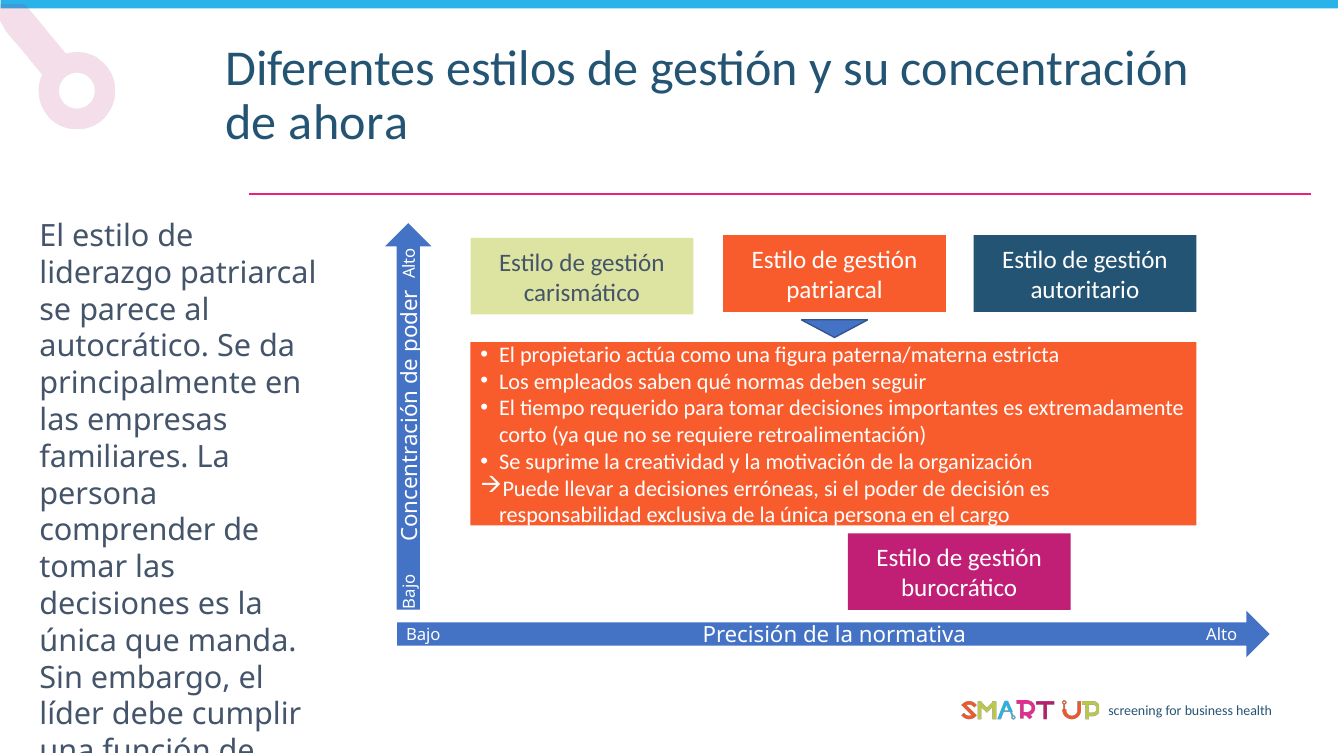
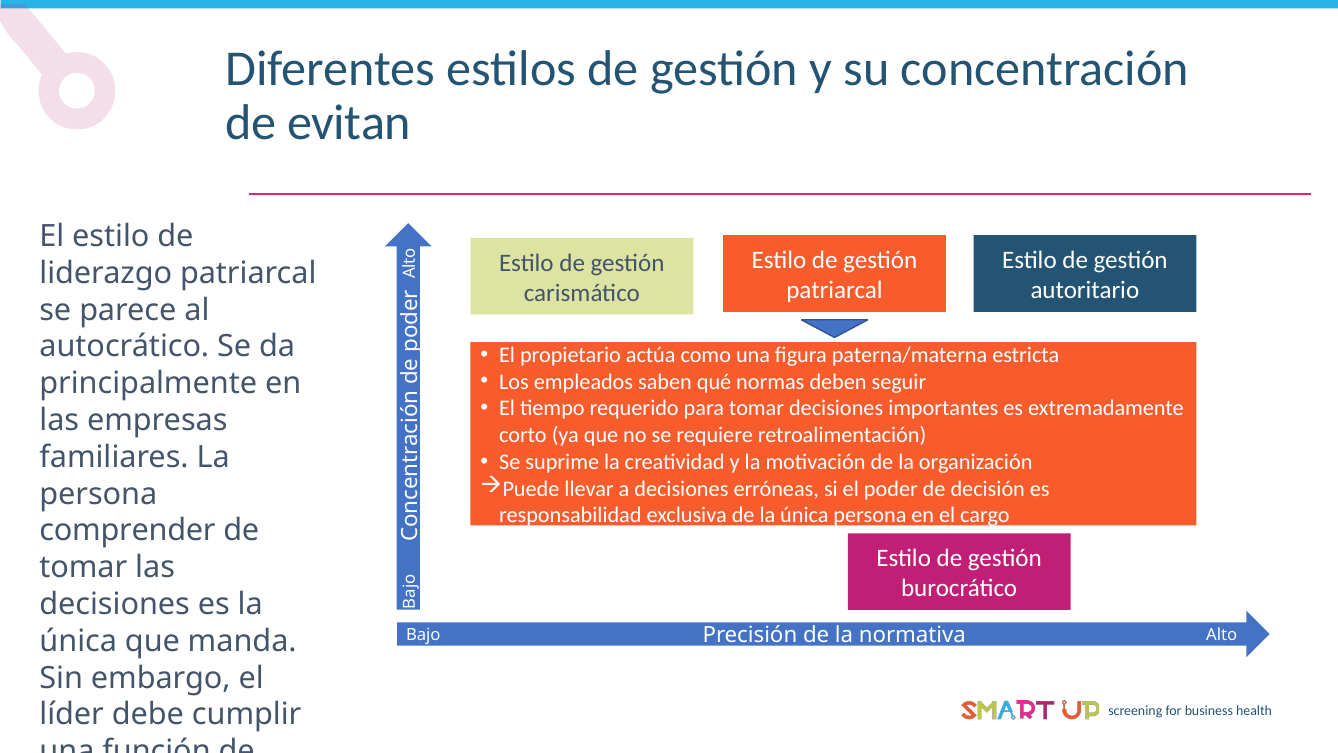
ahora: ahora -> evitan
